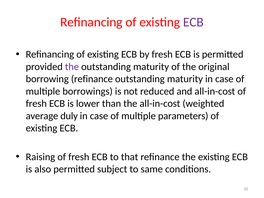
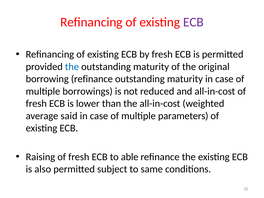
the at (72, 67) colour: purple -> blue
duly: duly -> said
that: that -> able
